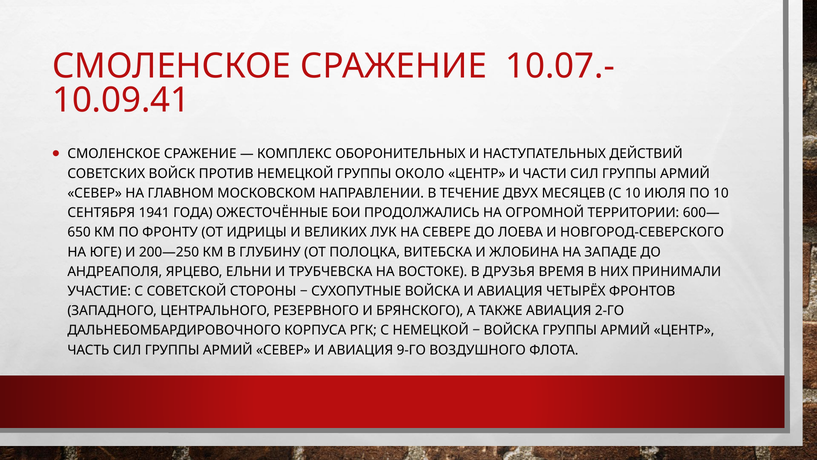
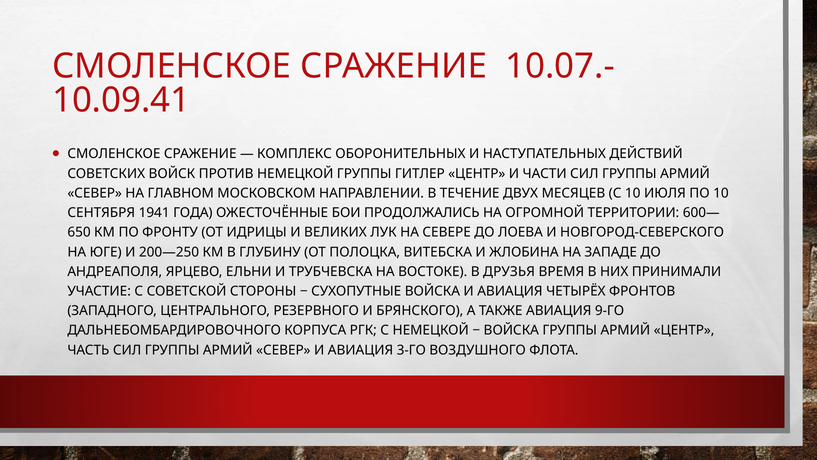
ОКОЛО: ОКОЛО -> ГИТЛЕР
2-ГО: 2-ГО -> 9-ГО
9-ГО: 9-ГО -> 3-ГО
